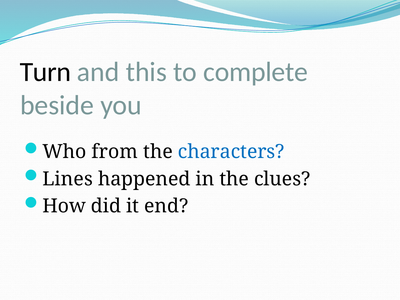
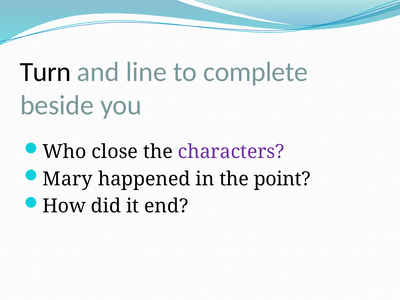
this: this -> line
from: from -> close
characters colour: blue -> purple
Lines: Lines -> Mary
clues: clues -> point
